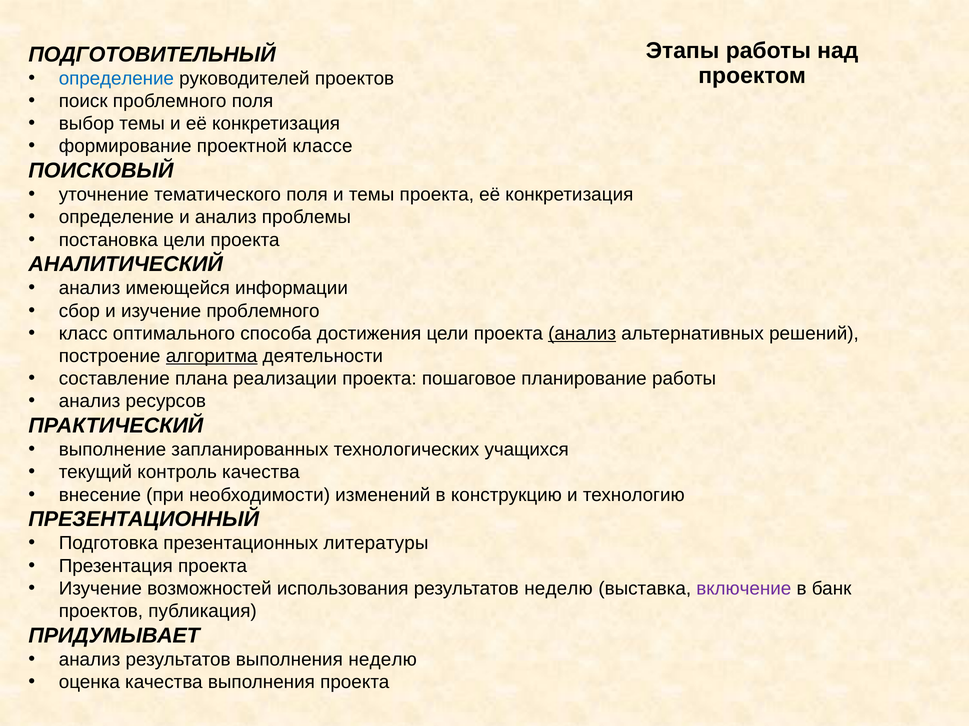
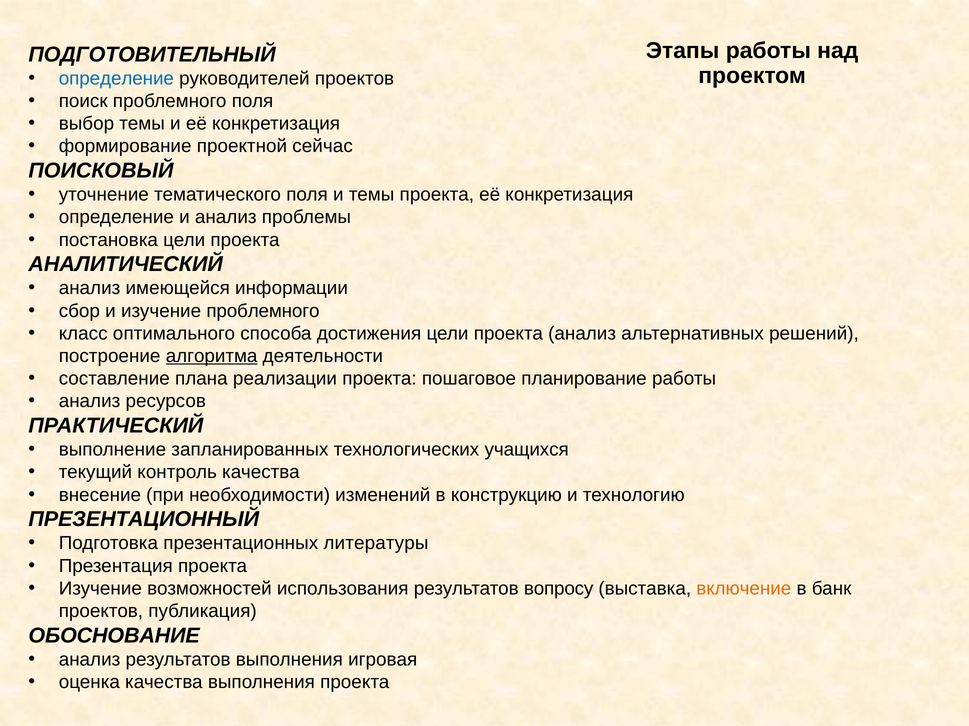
классе: классе -> сейчас
анализ at (582, 334) underline: present -> none
результатов неделю: неделю -> вопросу
включение colour: purple -> orange
ПРИДУМЫВАЕТ: ПРИДУМЫВАЕТ -> ОБОСНОВАНИЕ
выполнения неделю: неделю -> игровая
